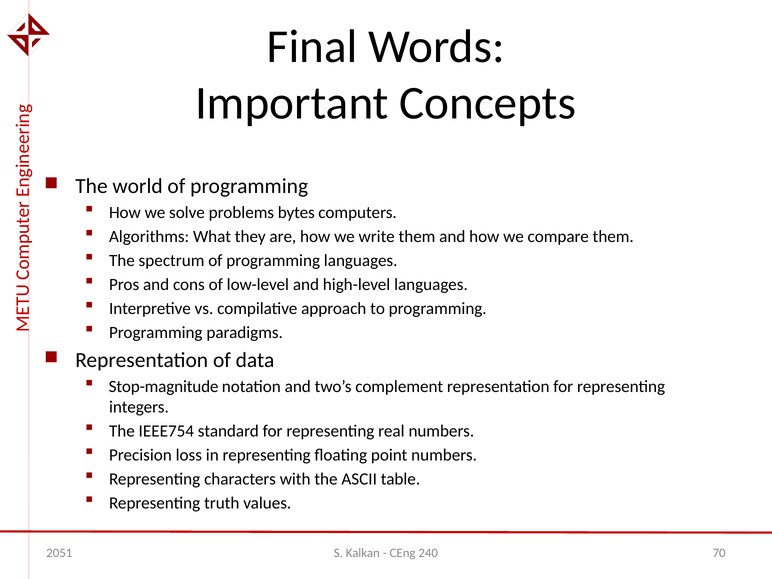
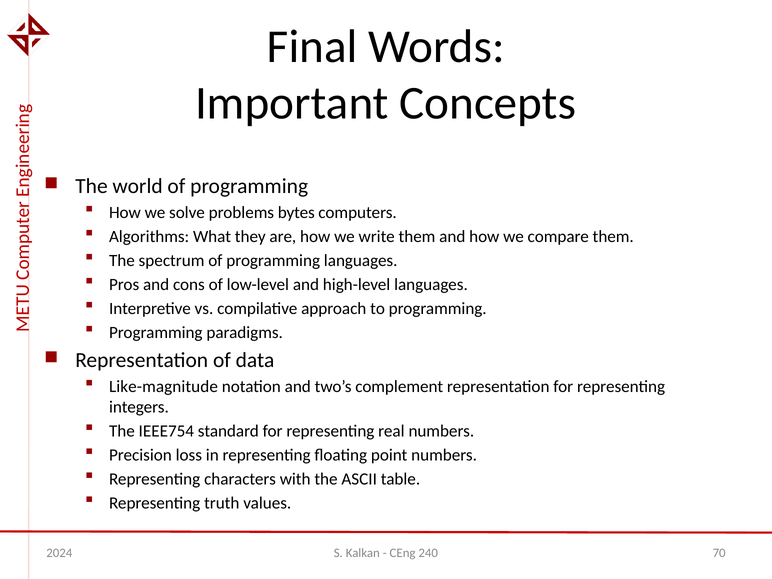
Stop-magnitude: Stop-magnitude -> Like-magnitude
2051: 2051 -> 2024
